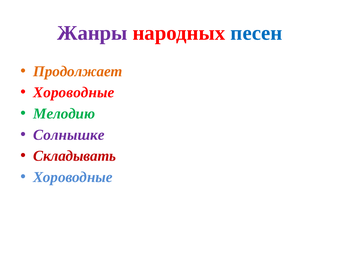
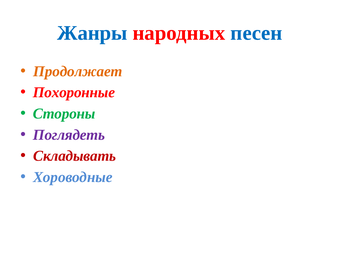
Жанры colour: purple -> blue
Хороводные at (74, 92): Хороводные -> Похоронные
Мелодию: Мелодию -> Стороны
Солнышке: Солнышке -> Поглядеть
